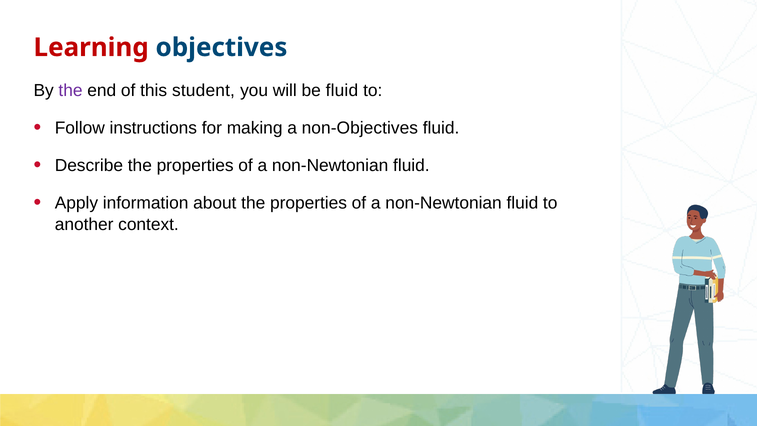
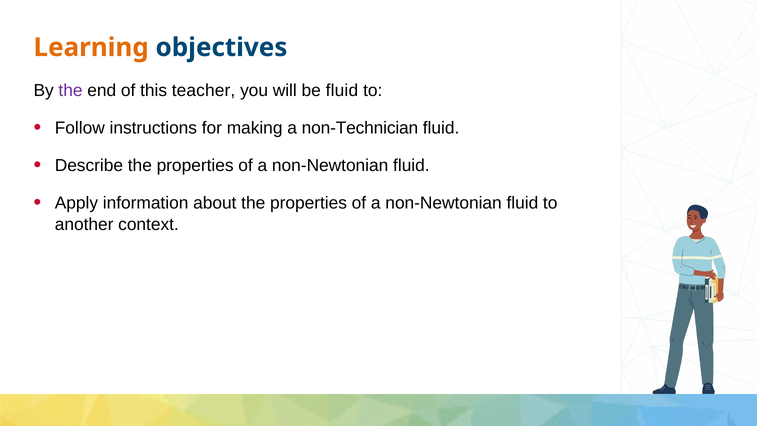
Learning colour: red -> orange
student: student -> teacher
non-Objectives: non-Objectives -> non-Technician
